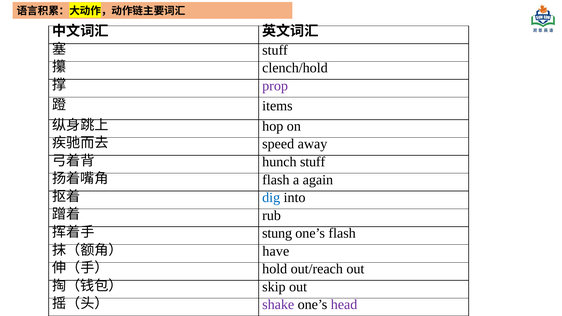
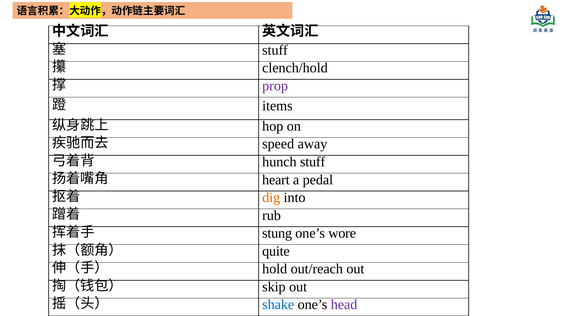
flash at (276, 180): flash -> heart
again: again -> pedal
dig colour: blue -> orange
one’s flash: flash -> wore
have: have -> quite
shake colour: purple -> blue
